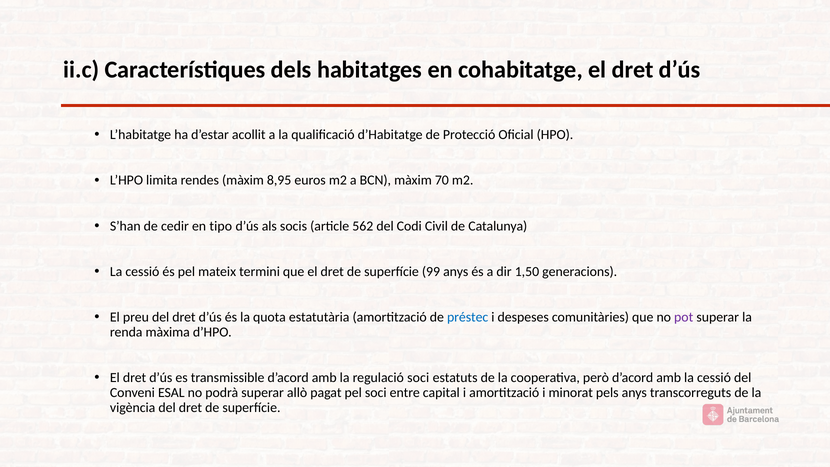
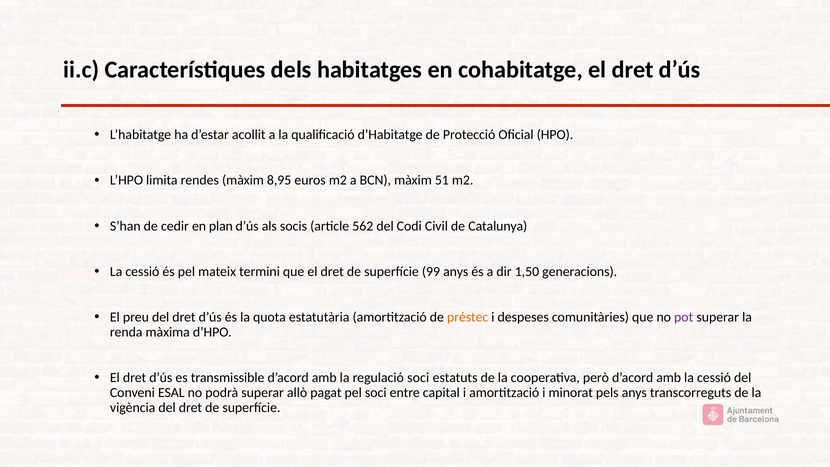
70: 70 -> 51
tipo: tipo -> plan
préstec colour: blue -> orange
